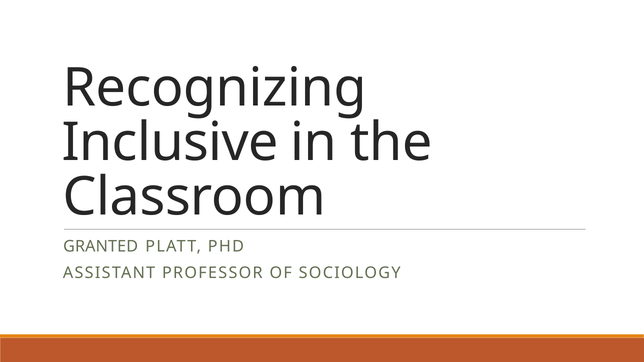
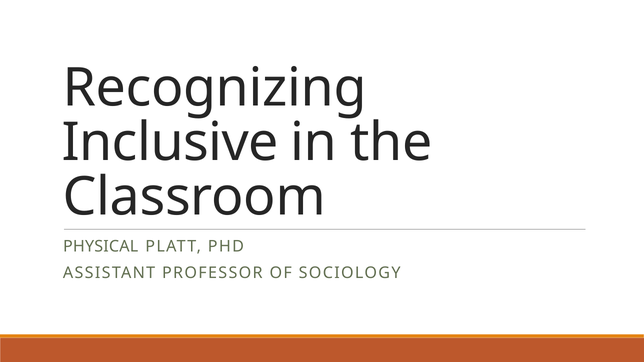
GRANTED: GRANTED -> PHYSICAL
